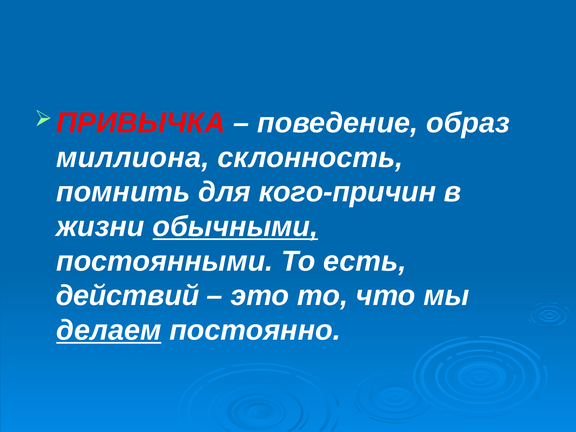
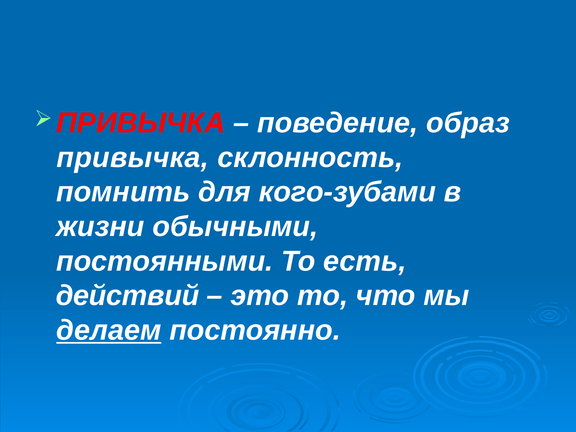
миллиона: миллиона -> привычка
кого-причин: кого-причин -> кого-зубами
обычными underline: present -> none
